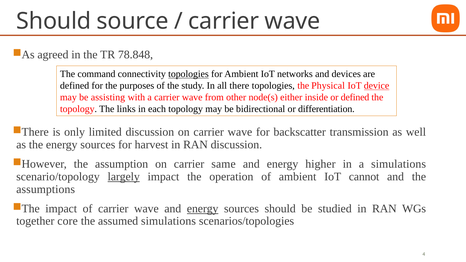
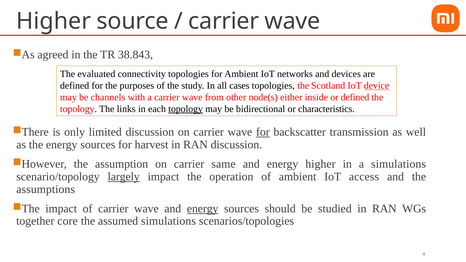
Should at (54, 21): Should -> Higher
78.848: 78.848 -> 38.843
command: command -> evaluated
topologies at (188, 74) underline: present -> none
there: there -> cases
Physical: Physical -> Scotland
assisting: assisting -> channels
topology at (186, 109) underline: none -> present
differentiation: differentiation -> characteristics
for at (263, 132) underline: none -> present
cannot: cannot -> access
